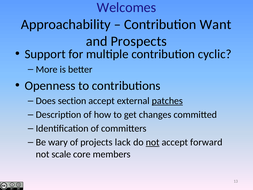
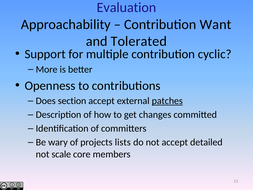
Welcomes: Welcomes -> Evaluation
Prospects: Prospects -> Tolerated
lack: lack -> lists
not at (153, 142) underline: present -> none
forward: forward -> detailed
